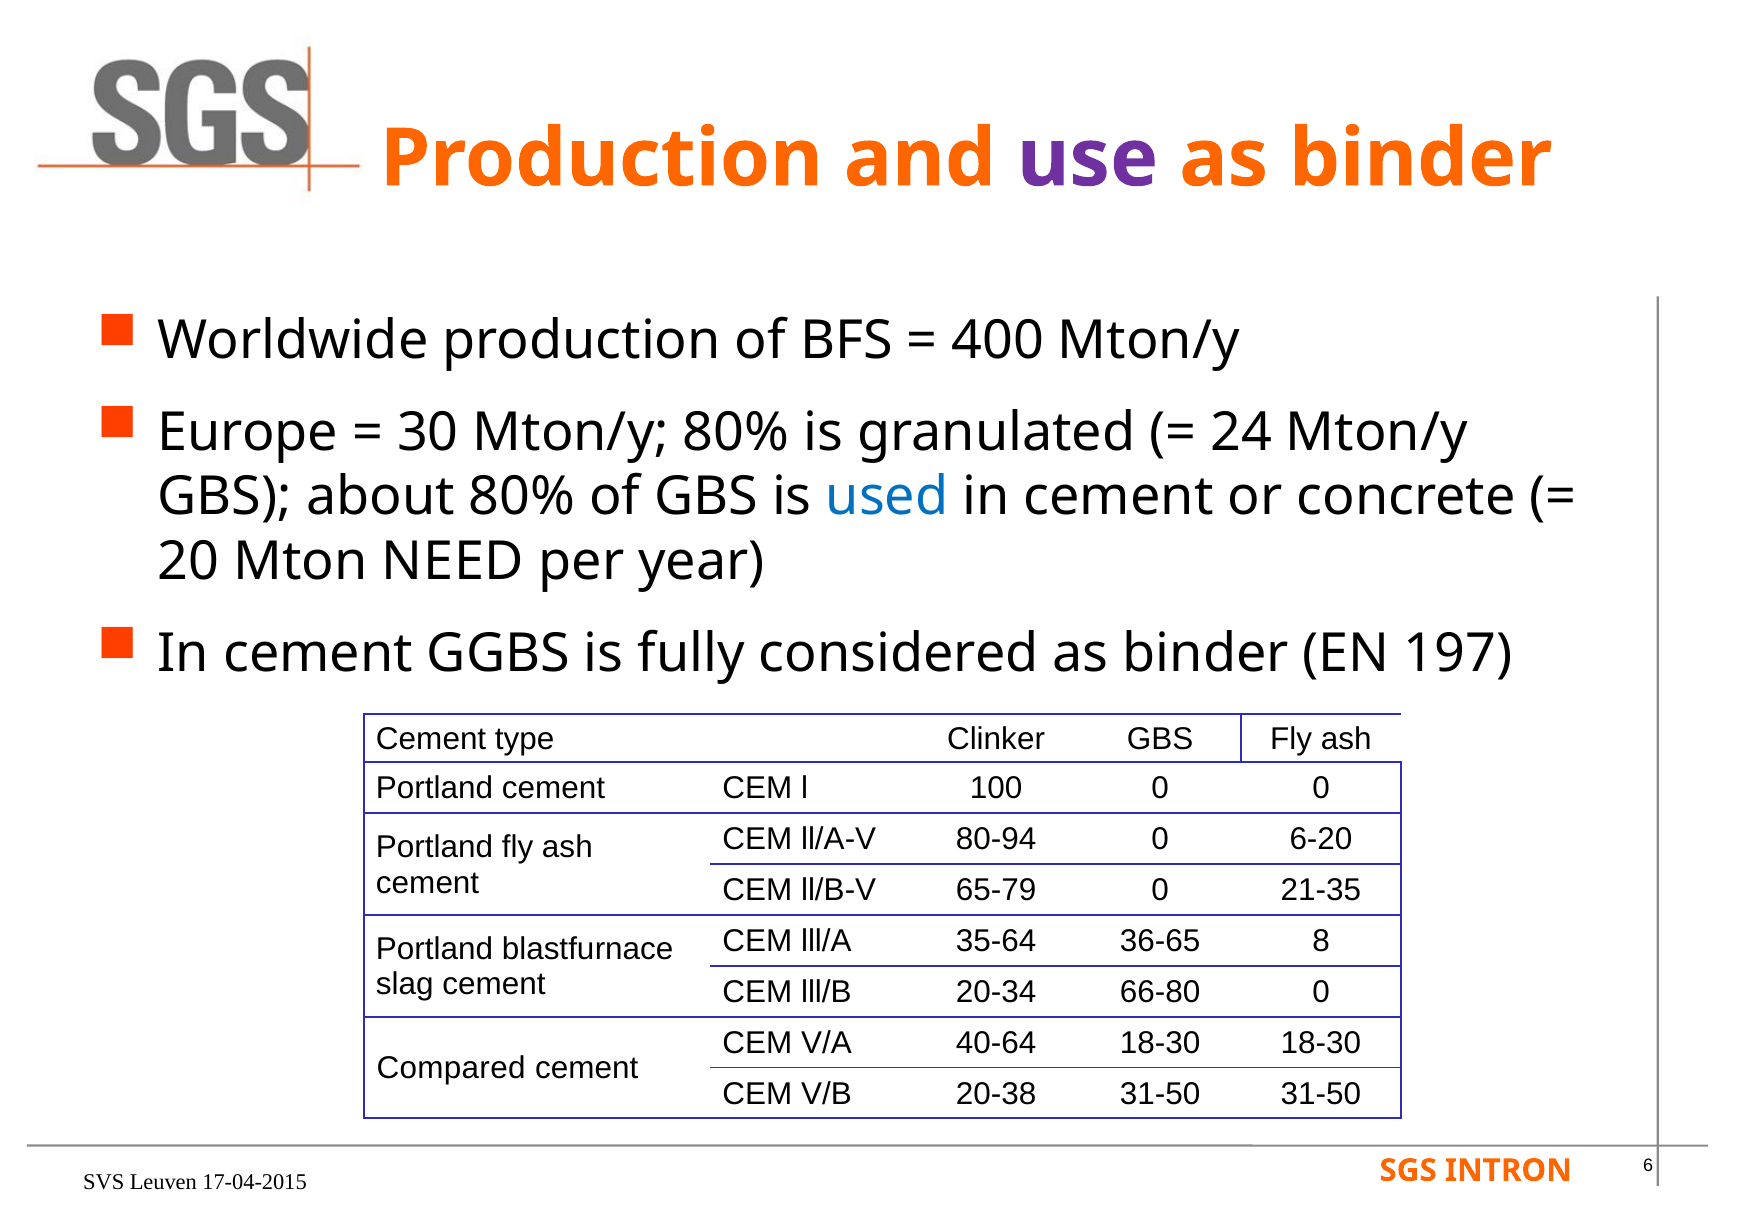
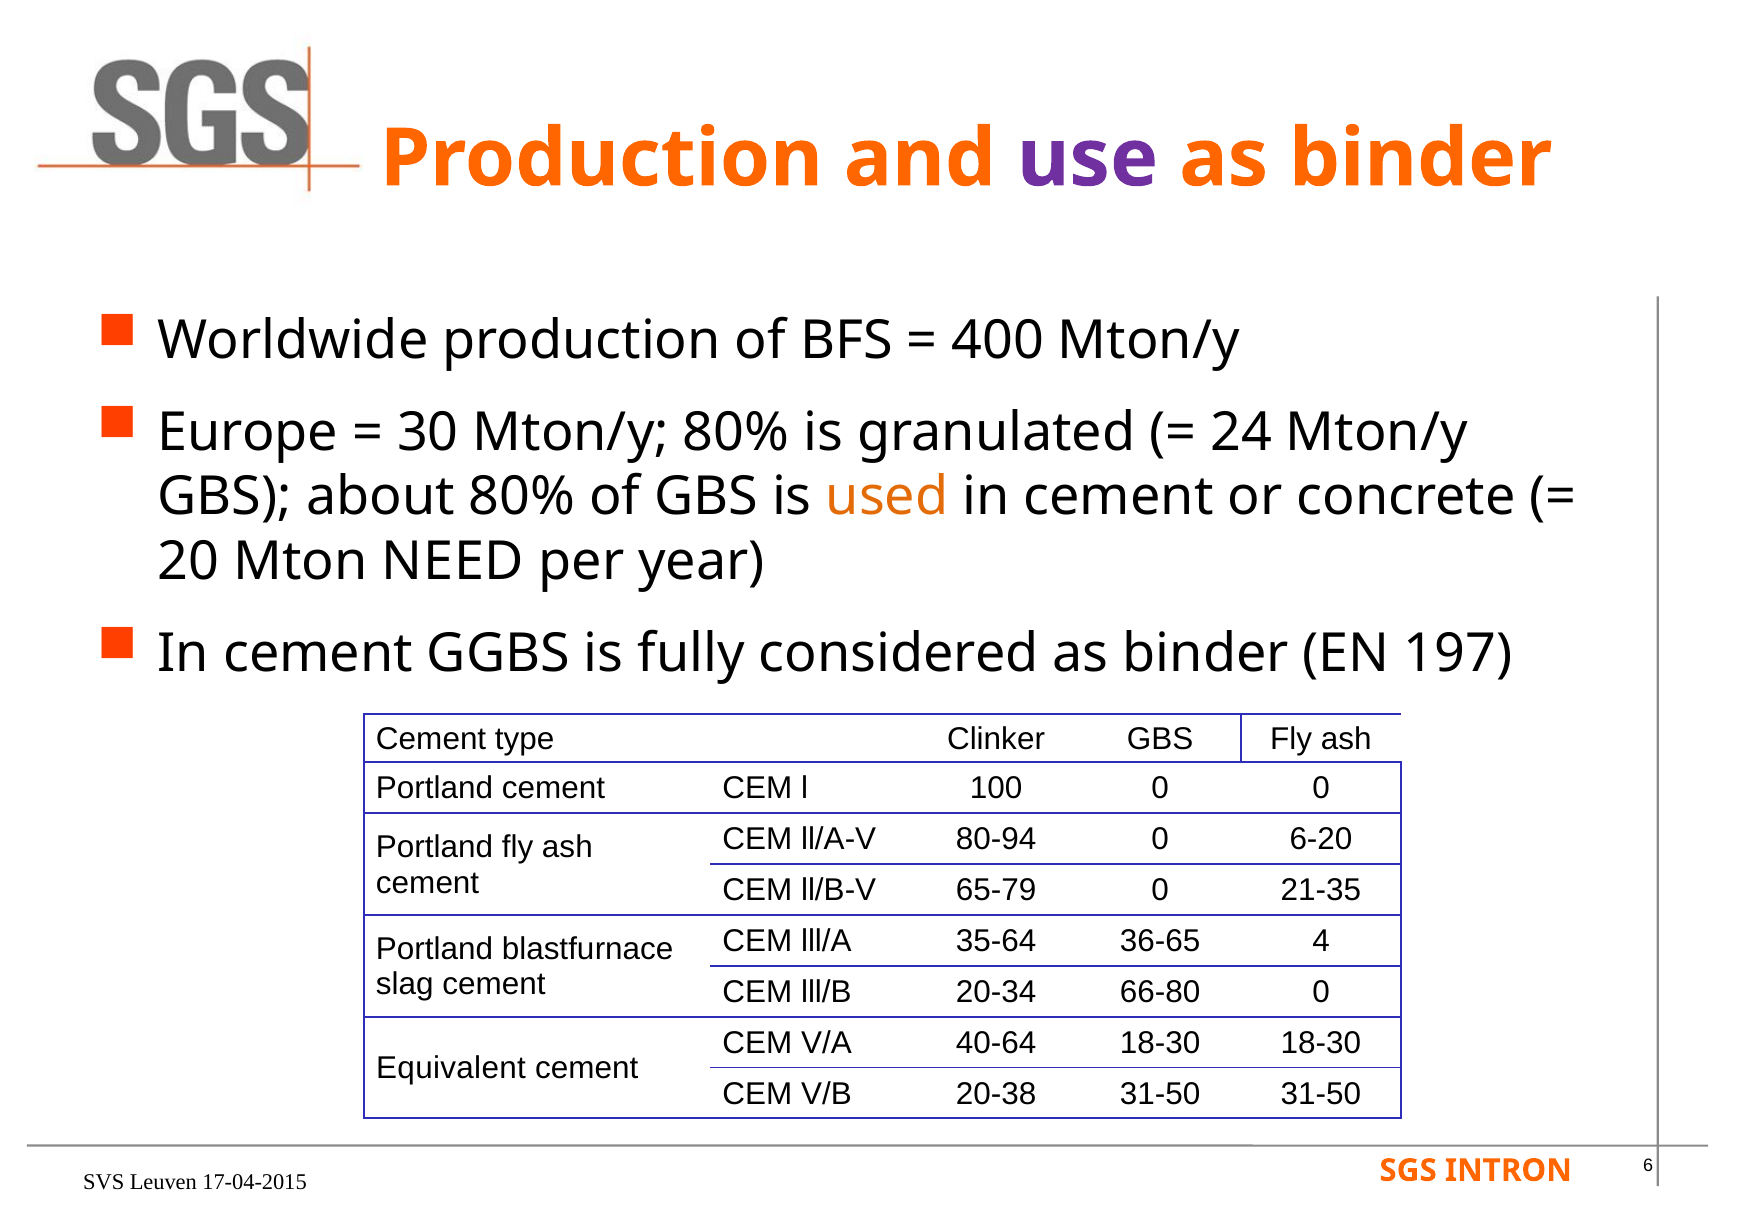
used colour: blue -> orange
8: 8 -> 4
Compared: Compared -> Equivalent
